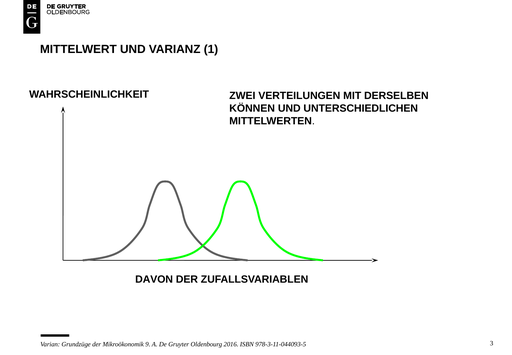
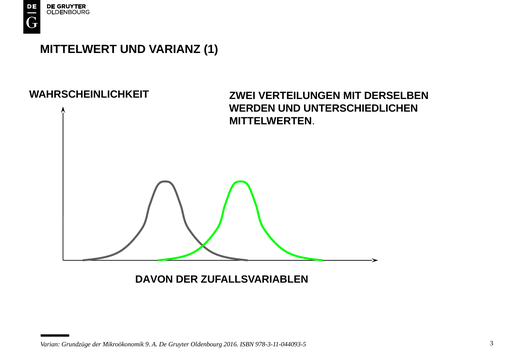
KÖNNEN: KÖNNEN -> WERDEN
